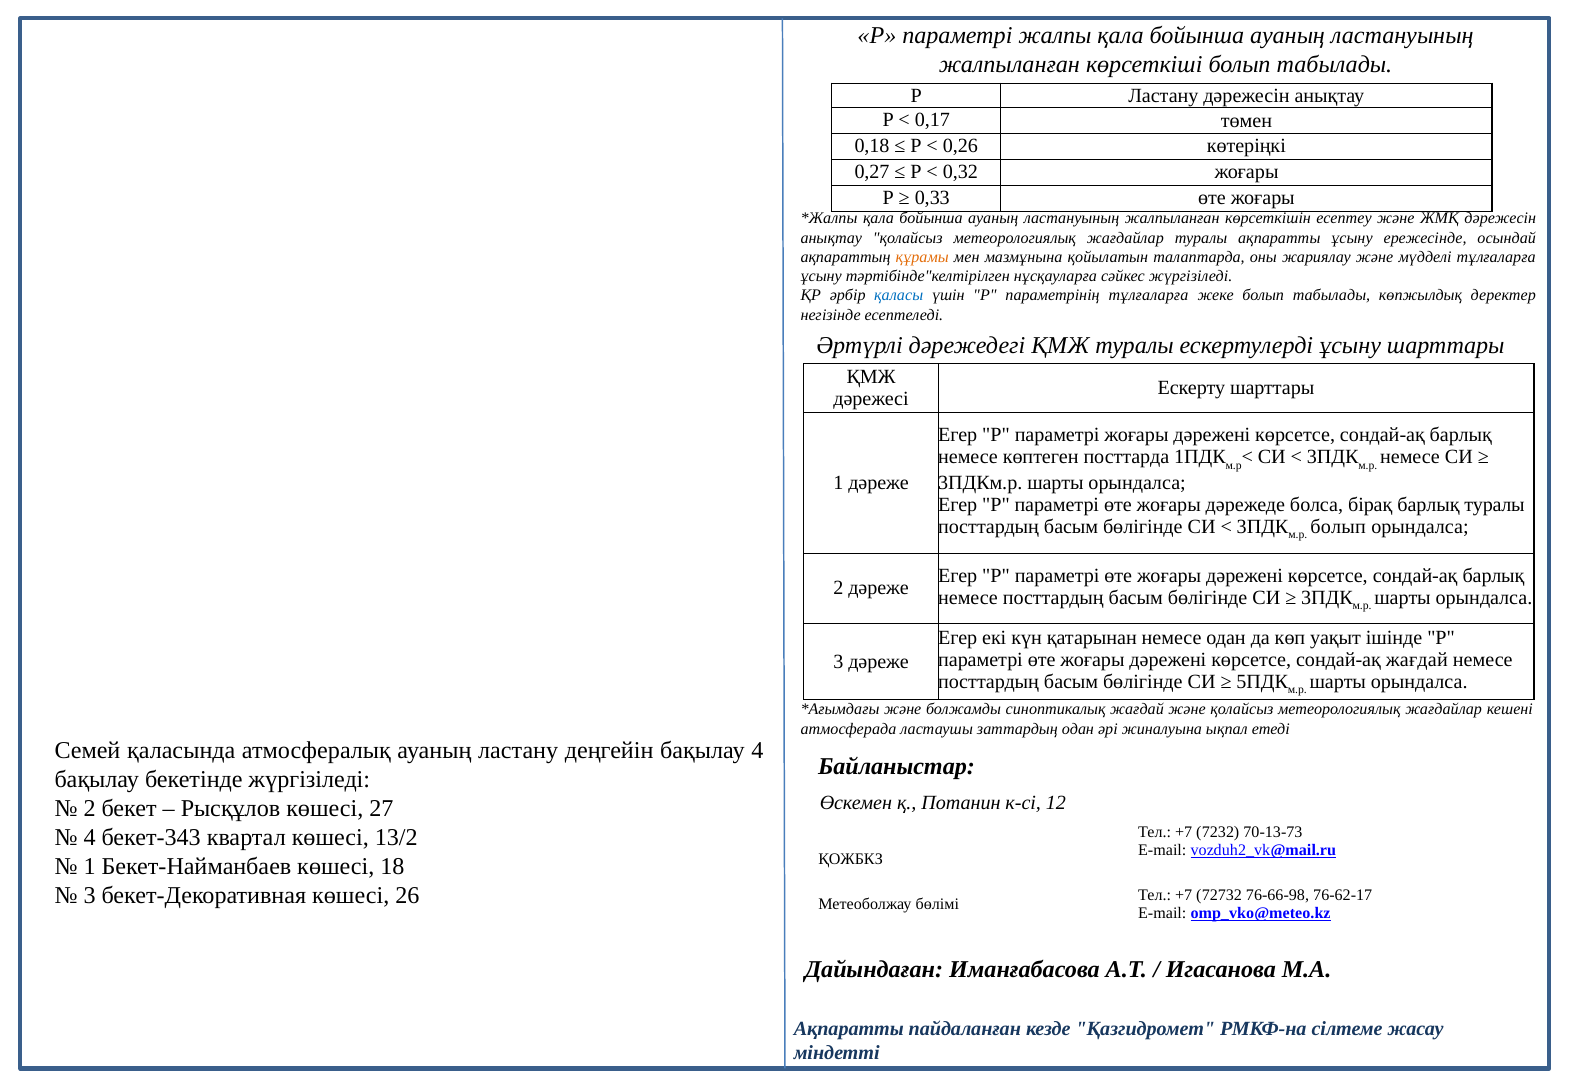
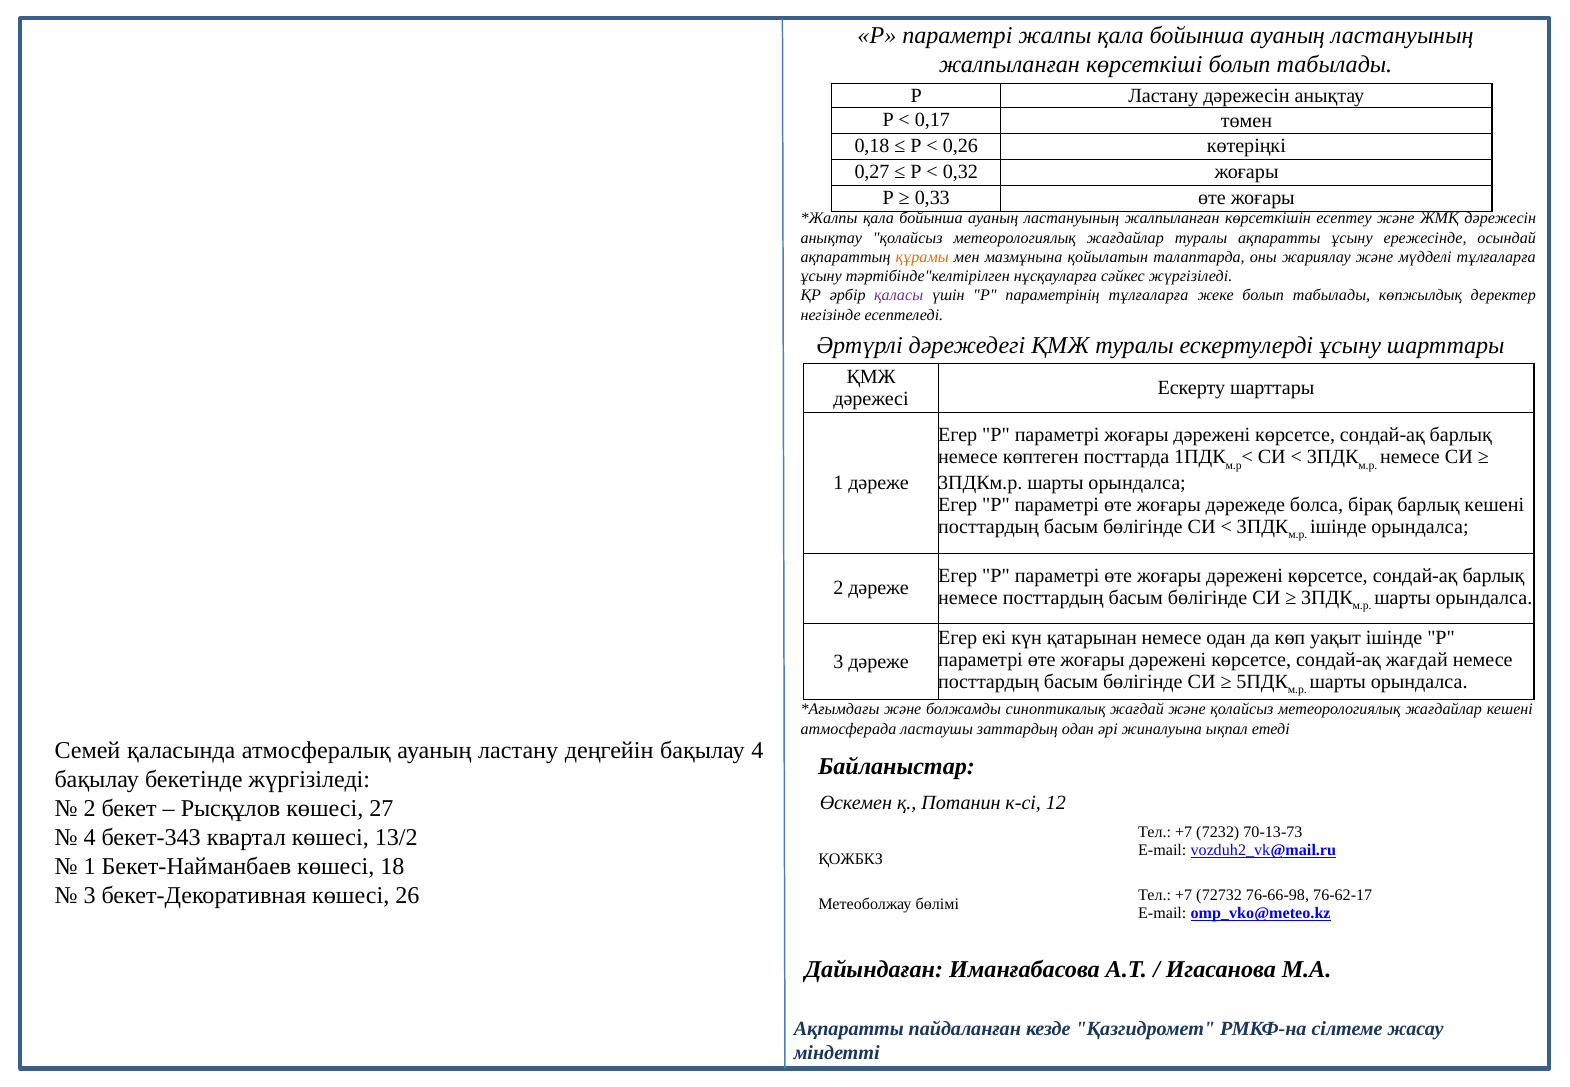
қаласы colour: blue -> purple
барлық туралы: туралы -> кешені
болып at (1338, 527): болып -> ішінде
